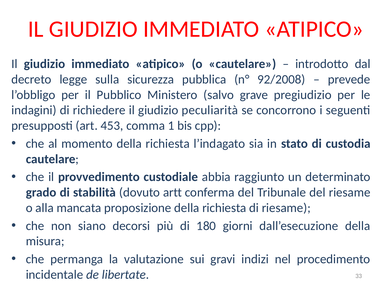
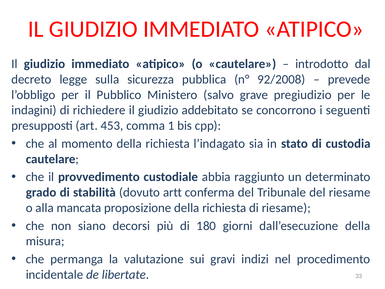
peculiarità: peculiarità -> addebitato
